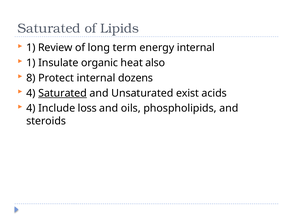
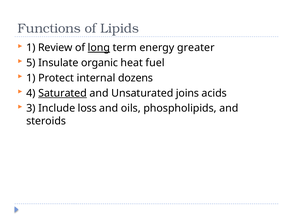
Saturated at (49, 28): Saturated -> Functions
long underline: none -> present
energy internal: internal -> greater
1 at (31, 63): 1 -> 5
also: also -> fuel
8 at (31, 78): 8 -> 1
exist: exist -> joins
4 at (31, 108): 4 -> 3
